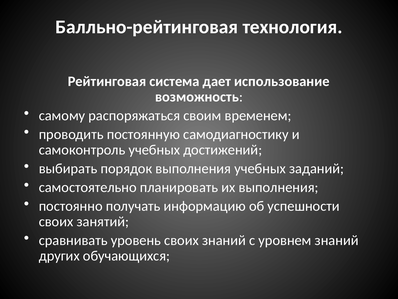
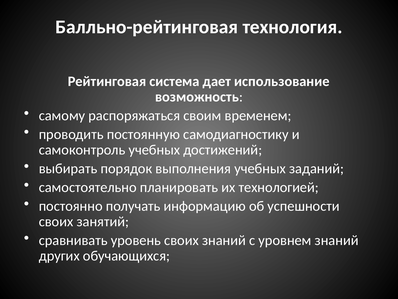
их выполнения: выполнения -> технологией
